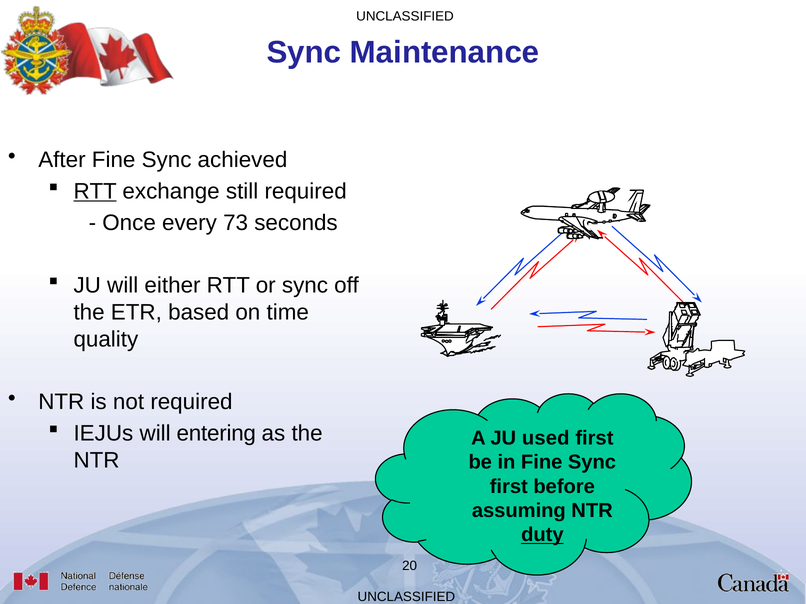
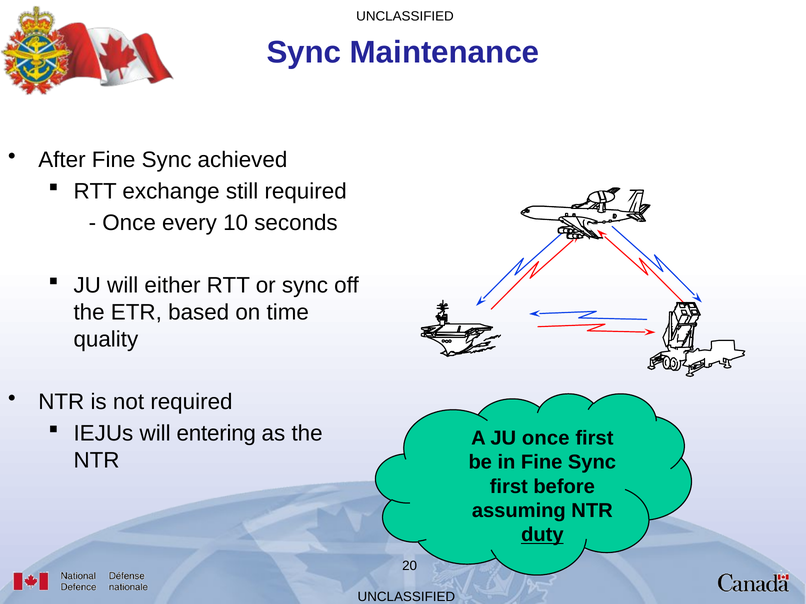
RTT at (95, 192) underline: present -> none
73: 73 -> 10
JU used: used -> once
